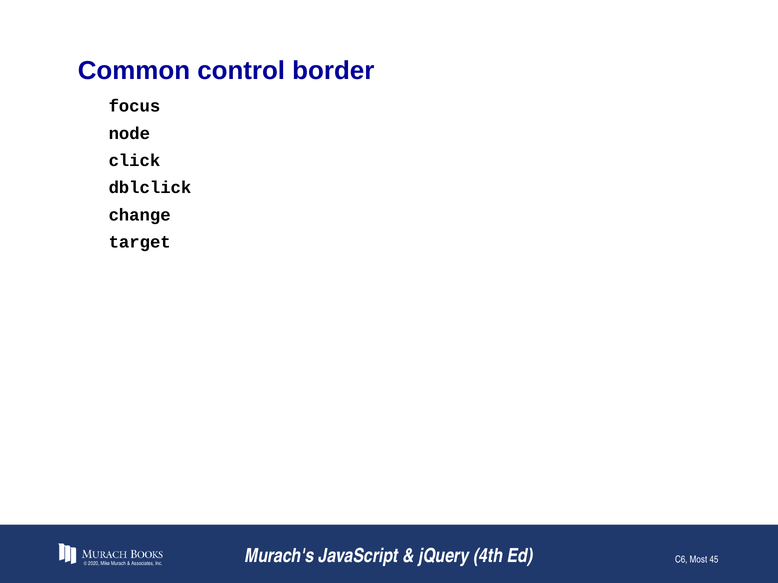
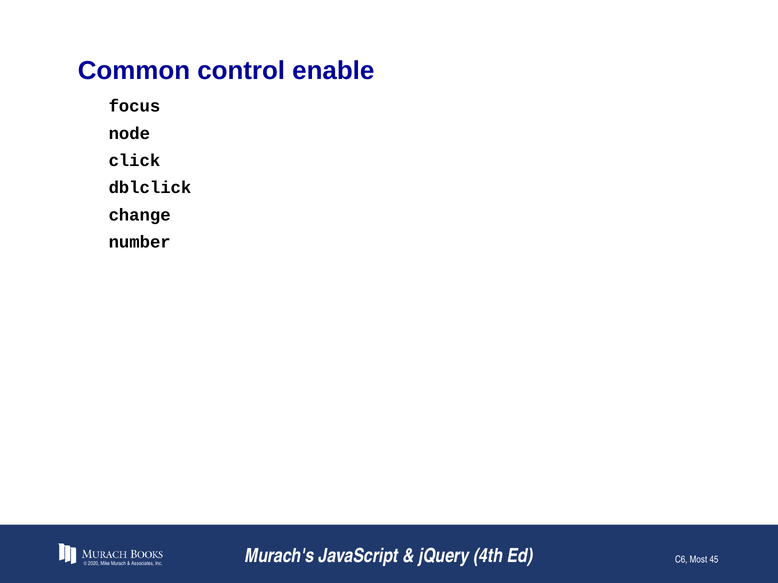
border: border -> enable
target: target -> number
